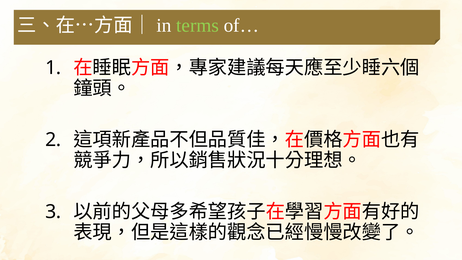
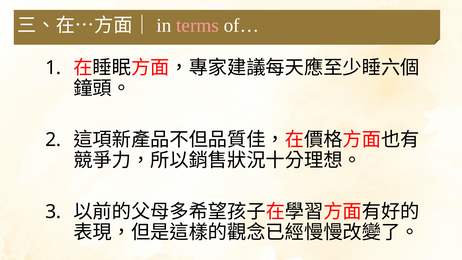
terms colour: light green -> pink
